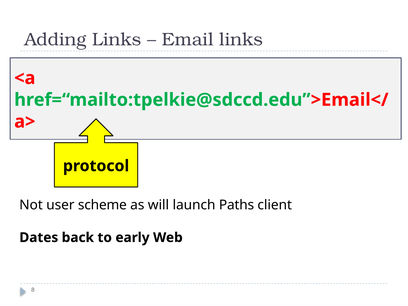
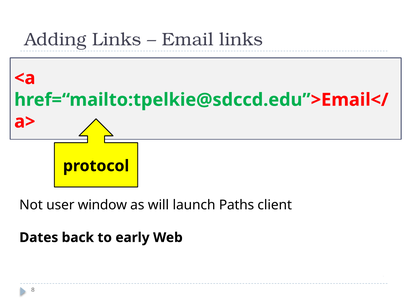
scheme: scheme -> window
